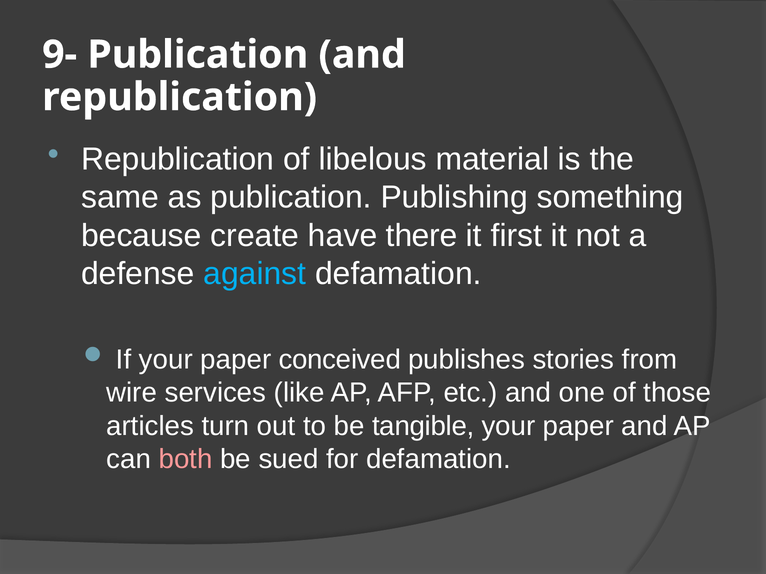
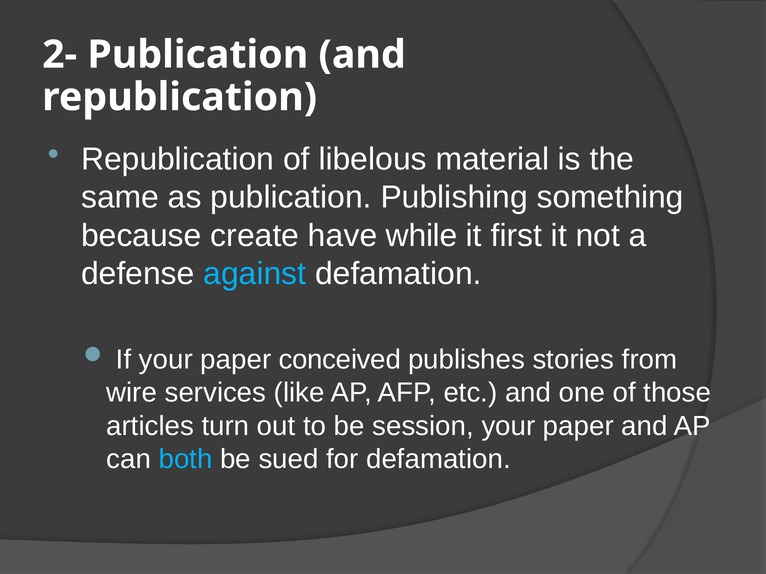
9-: 9- -> 2-
there: there -> while
tangible: tangible -> session
both colour: pink -> light blue
